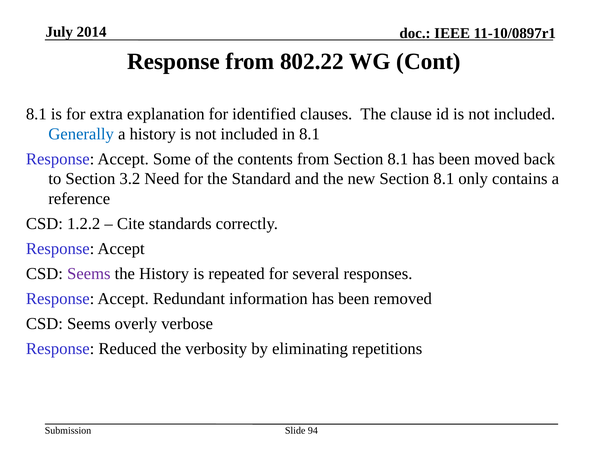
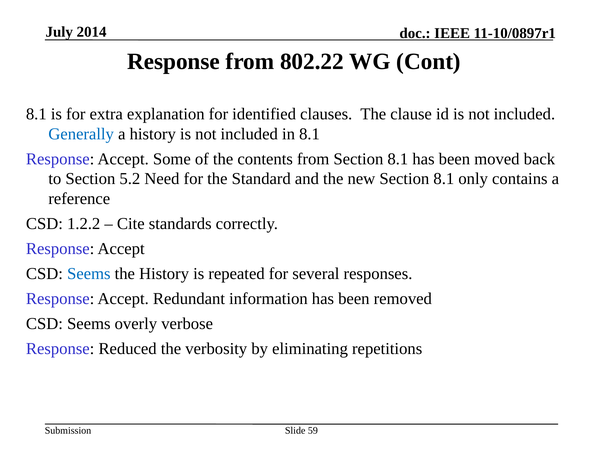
3.2: 3.2 -> 5.2
Seems at (89, 273) colour: purple -> blue
94: 94 -> 59
